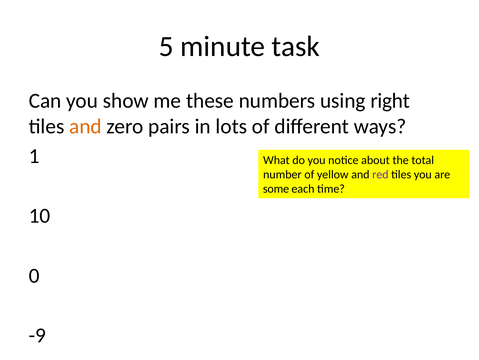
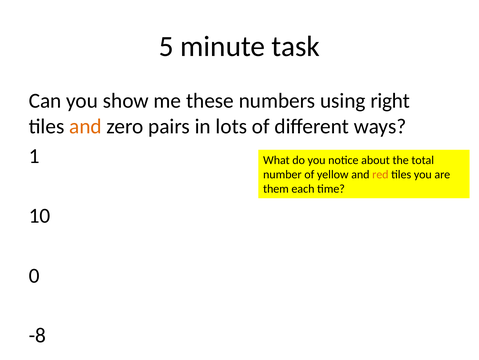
red colour: purple -> orange
some: some -> them
-9: -9 -> -8
